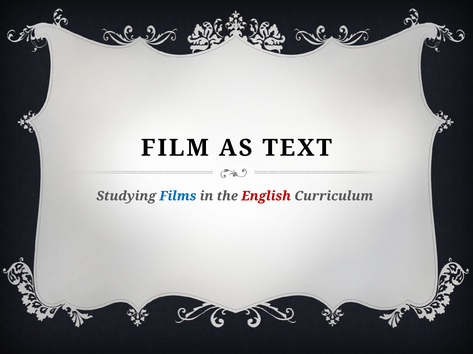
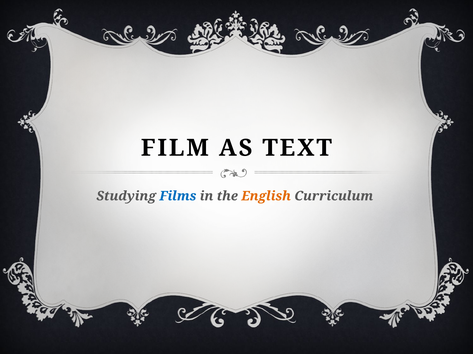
English colour: red -> orange
